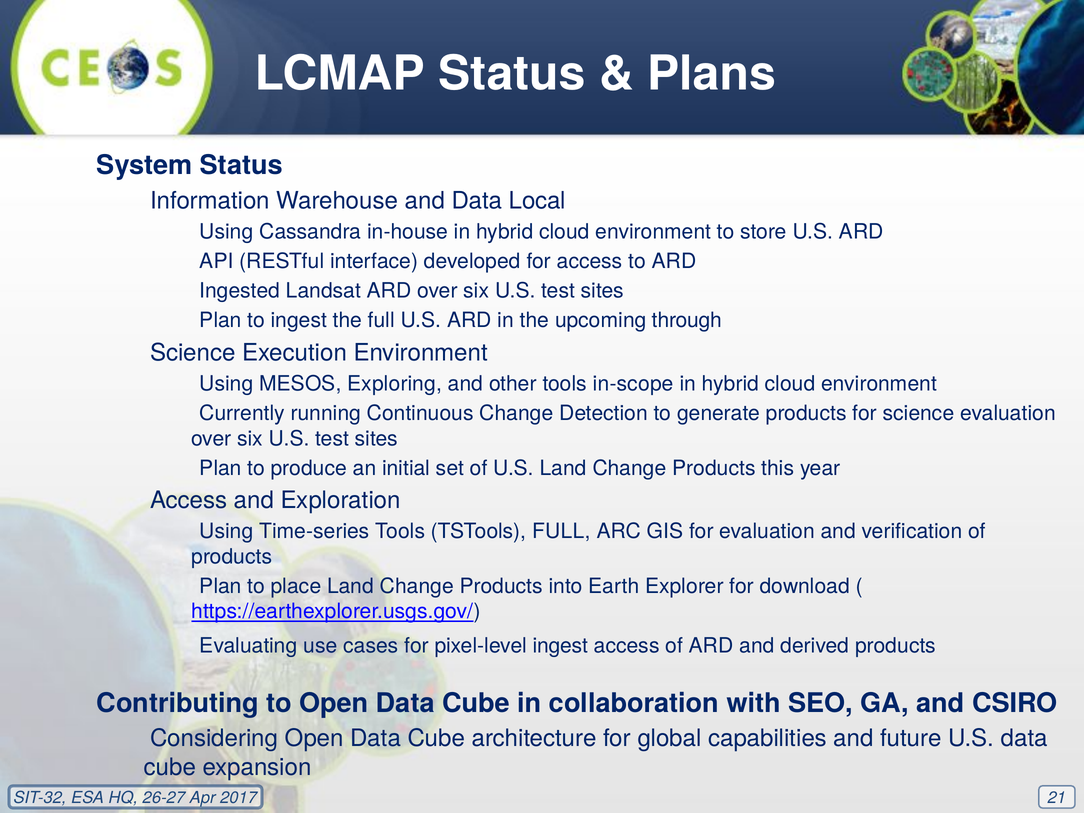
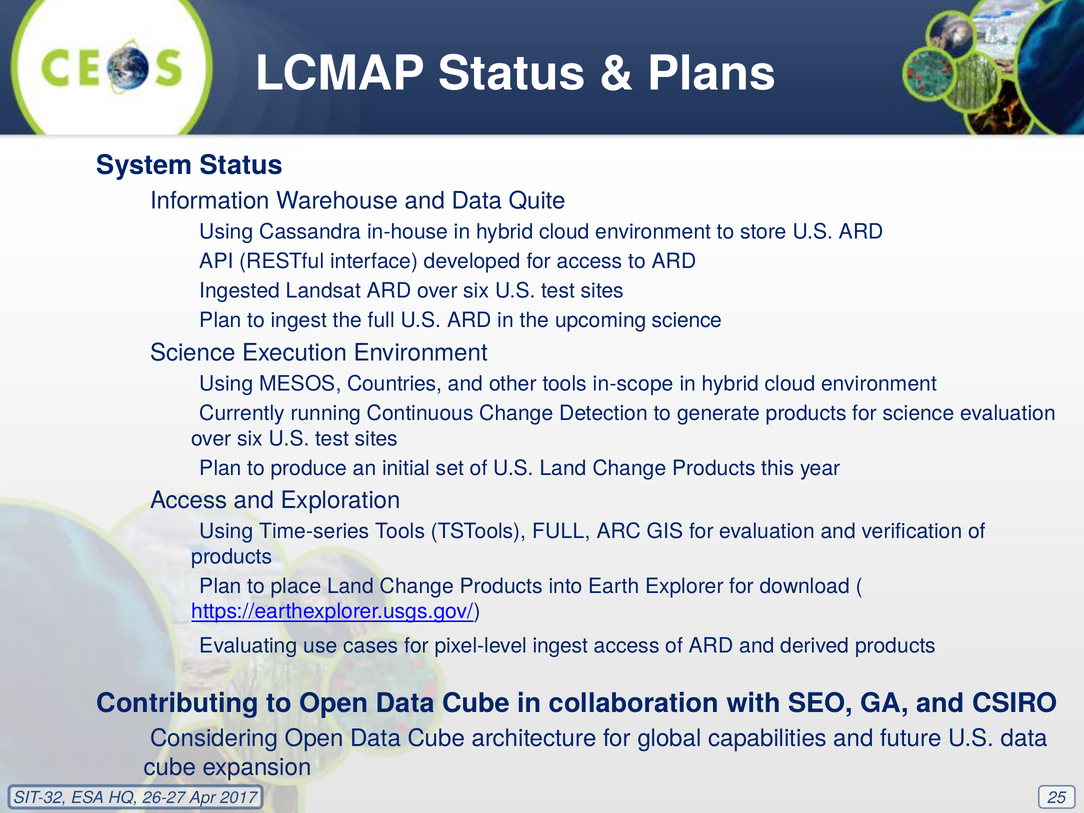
Local: Local -> Quite
upcoming through: through -> science
Exploring: Exploring -> Countries
21: 21 -> 25
